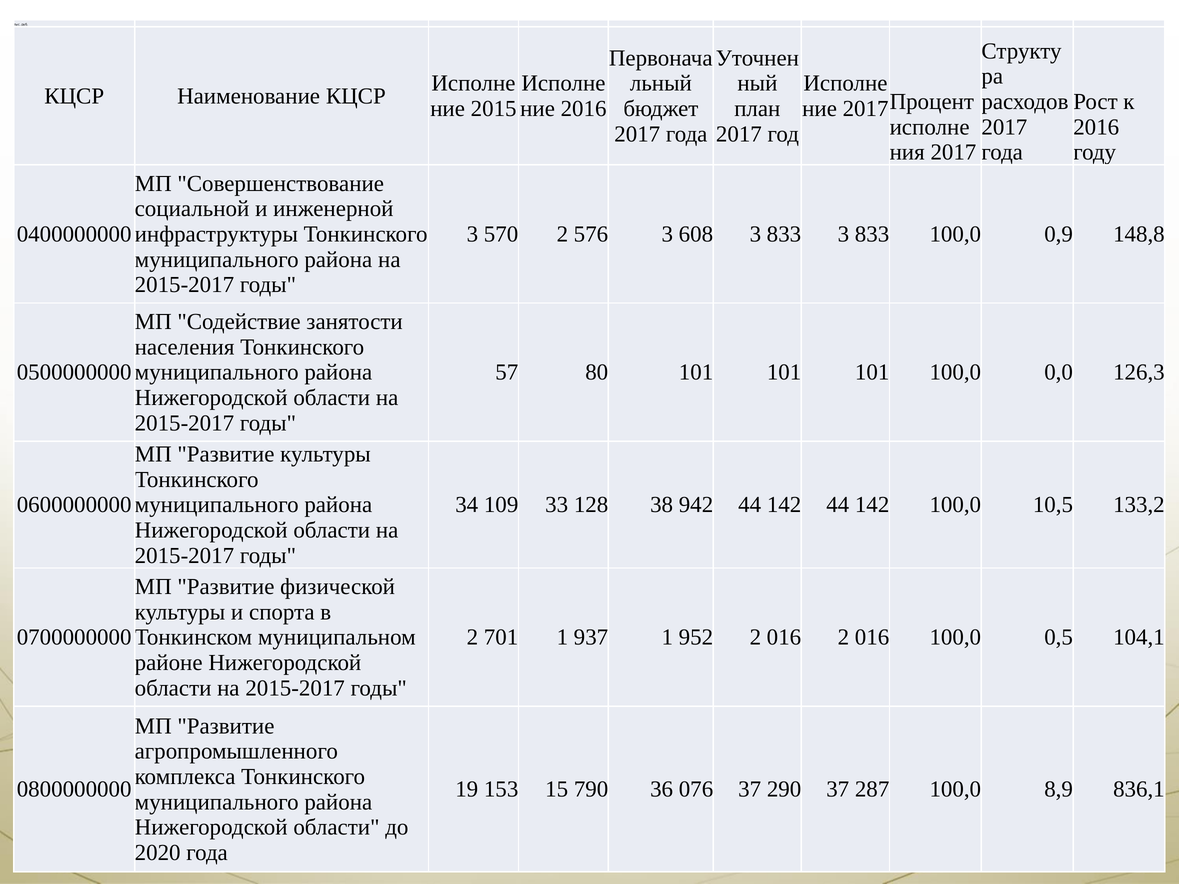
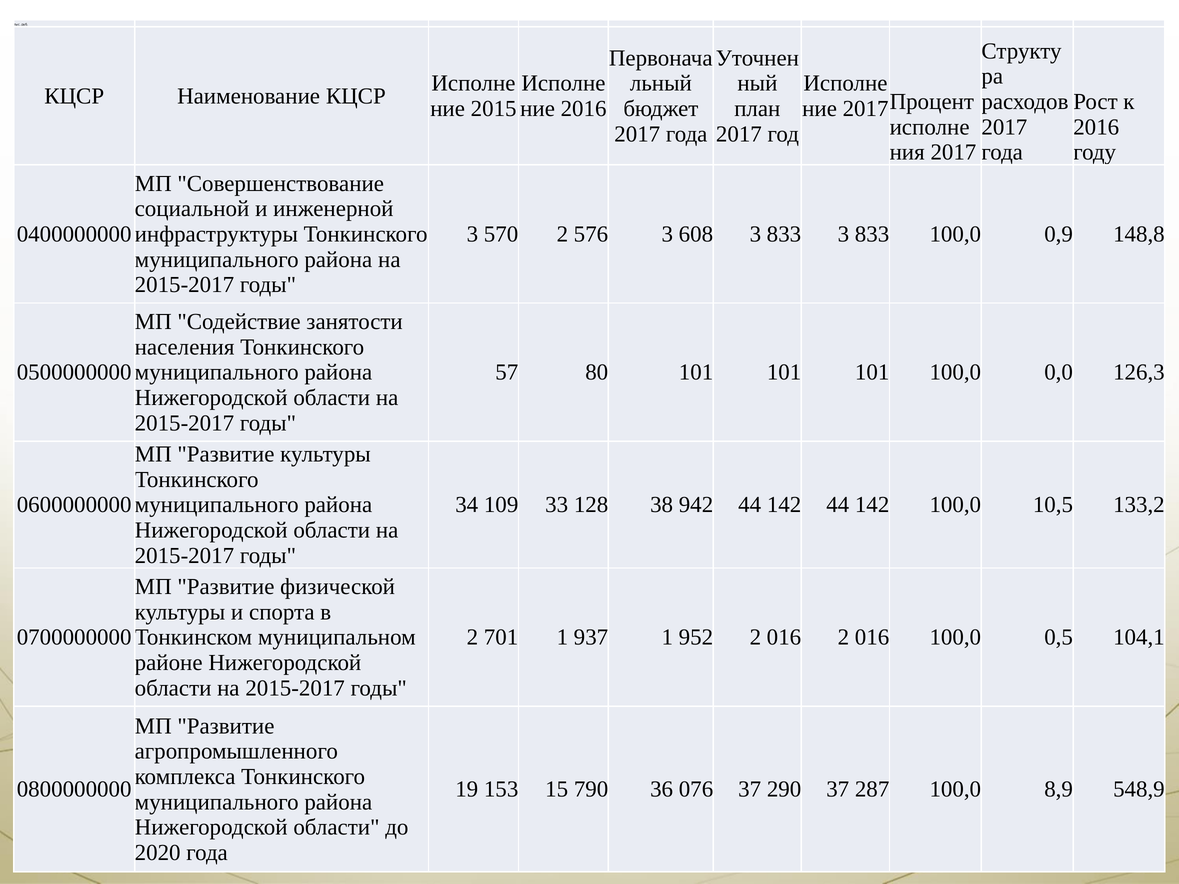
836,1: 836,1 -> 548,9
